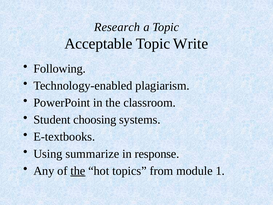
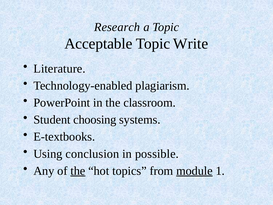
Following: Following -> Literature
summarize: summarize -> conclusion
response: response -> possible
module underline: none -> present
